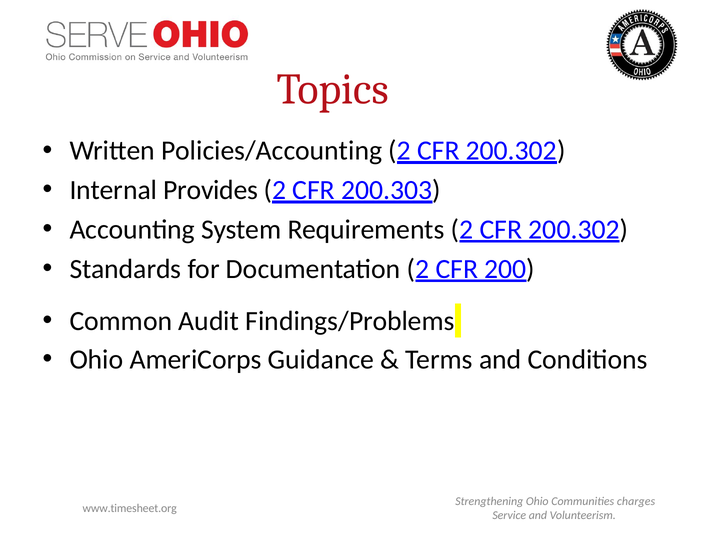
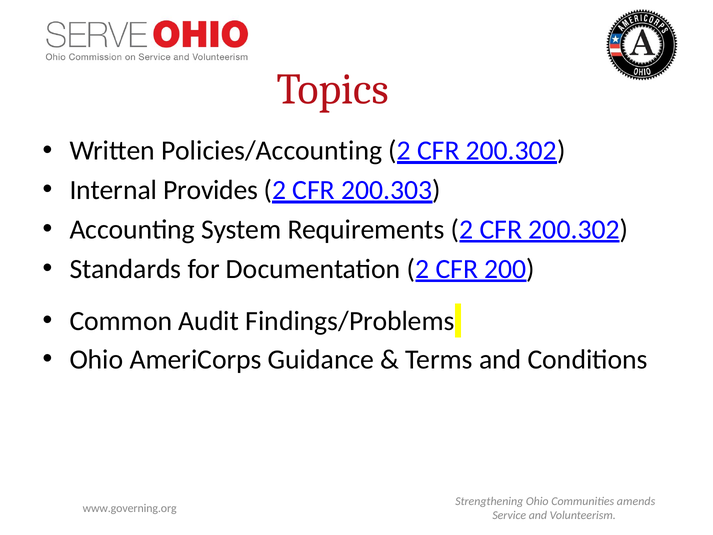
charges: charges -> amends
www.timesheet.org: www.timesheet.org -> www.governing.org
